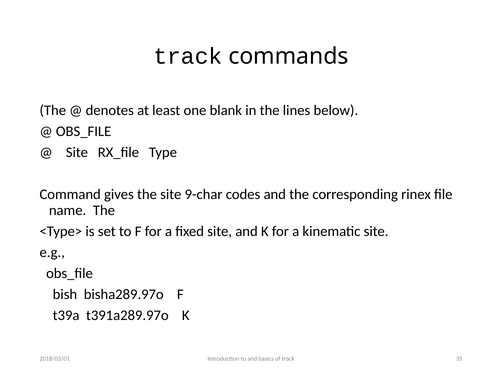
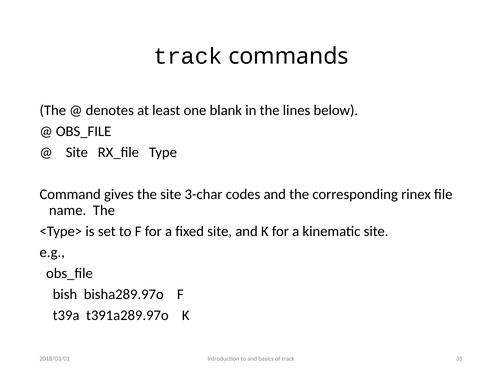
9-char: 9-char -> 3-char
